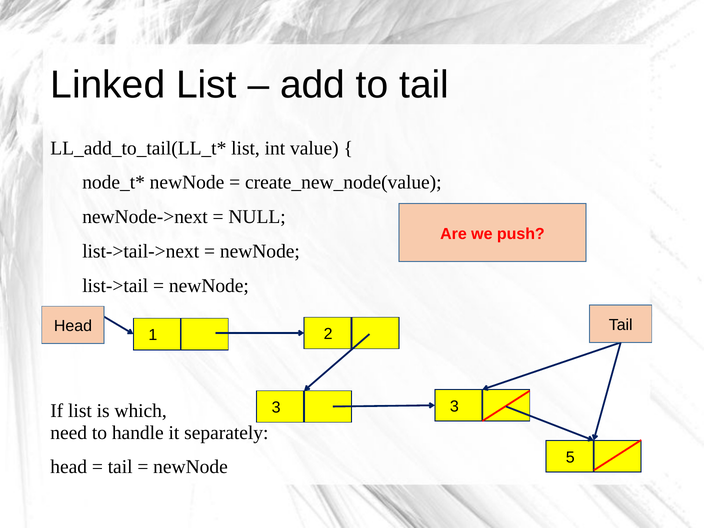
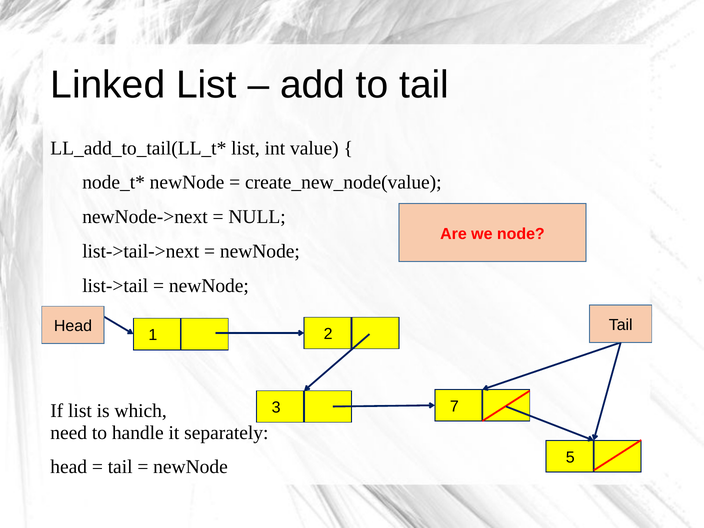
push: push -> node
3 3: 3 -> 7
